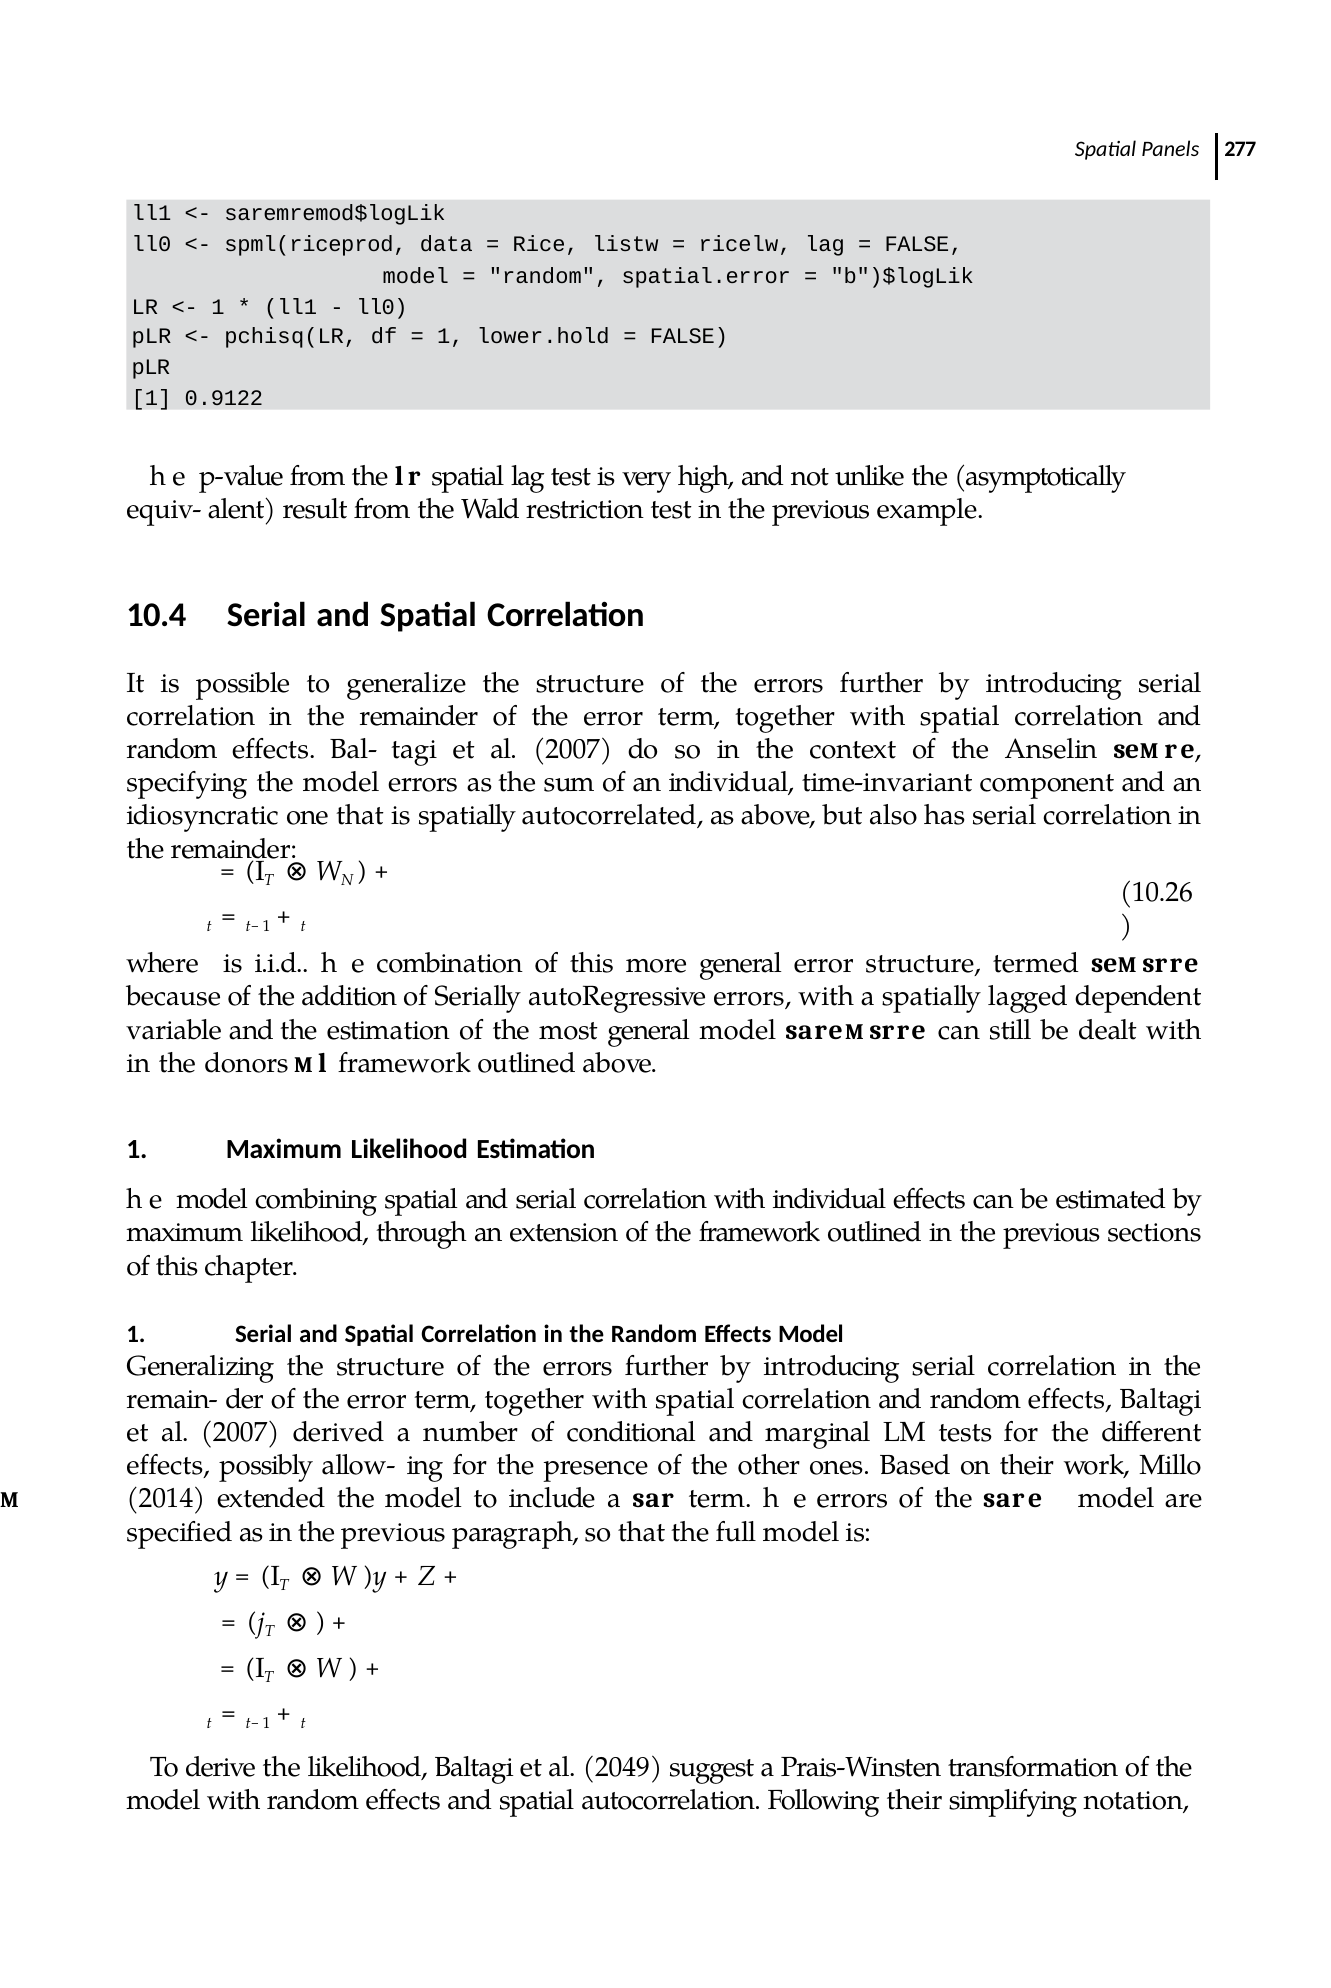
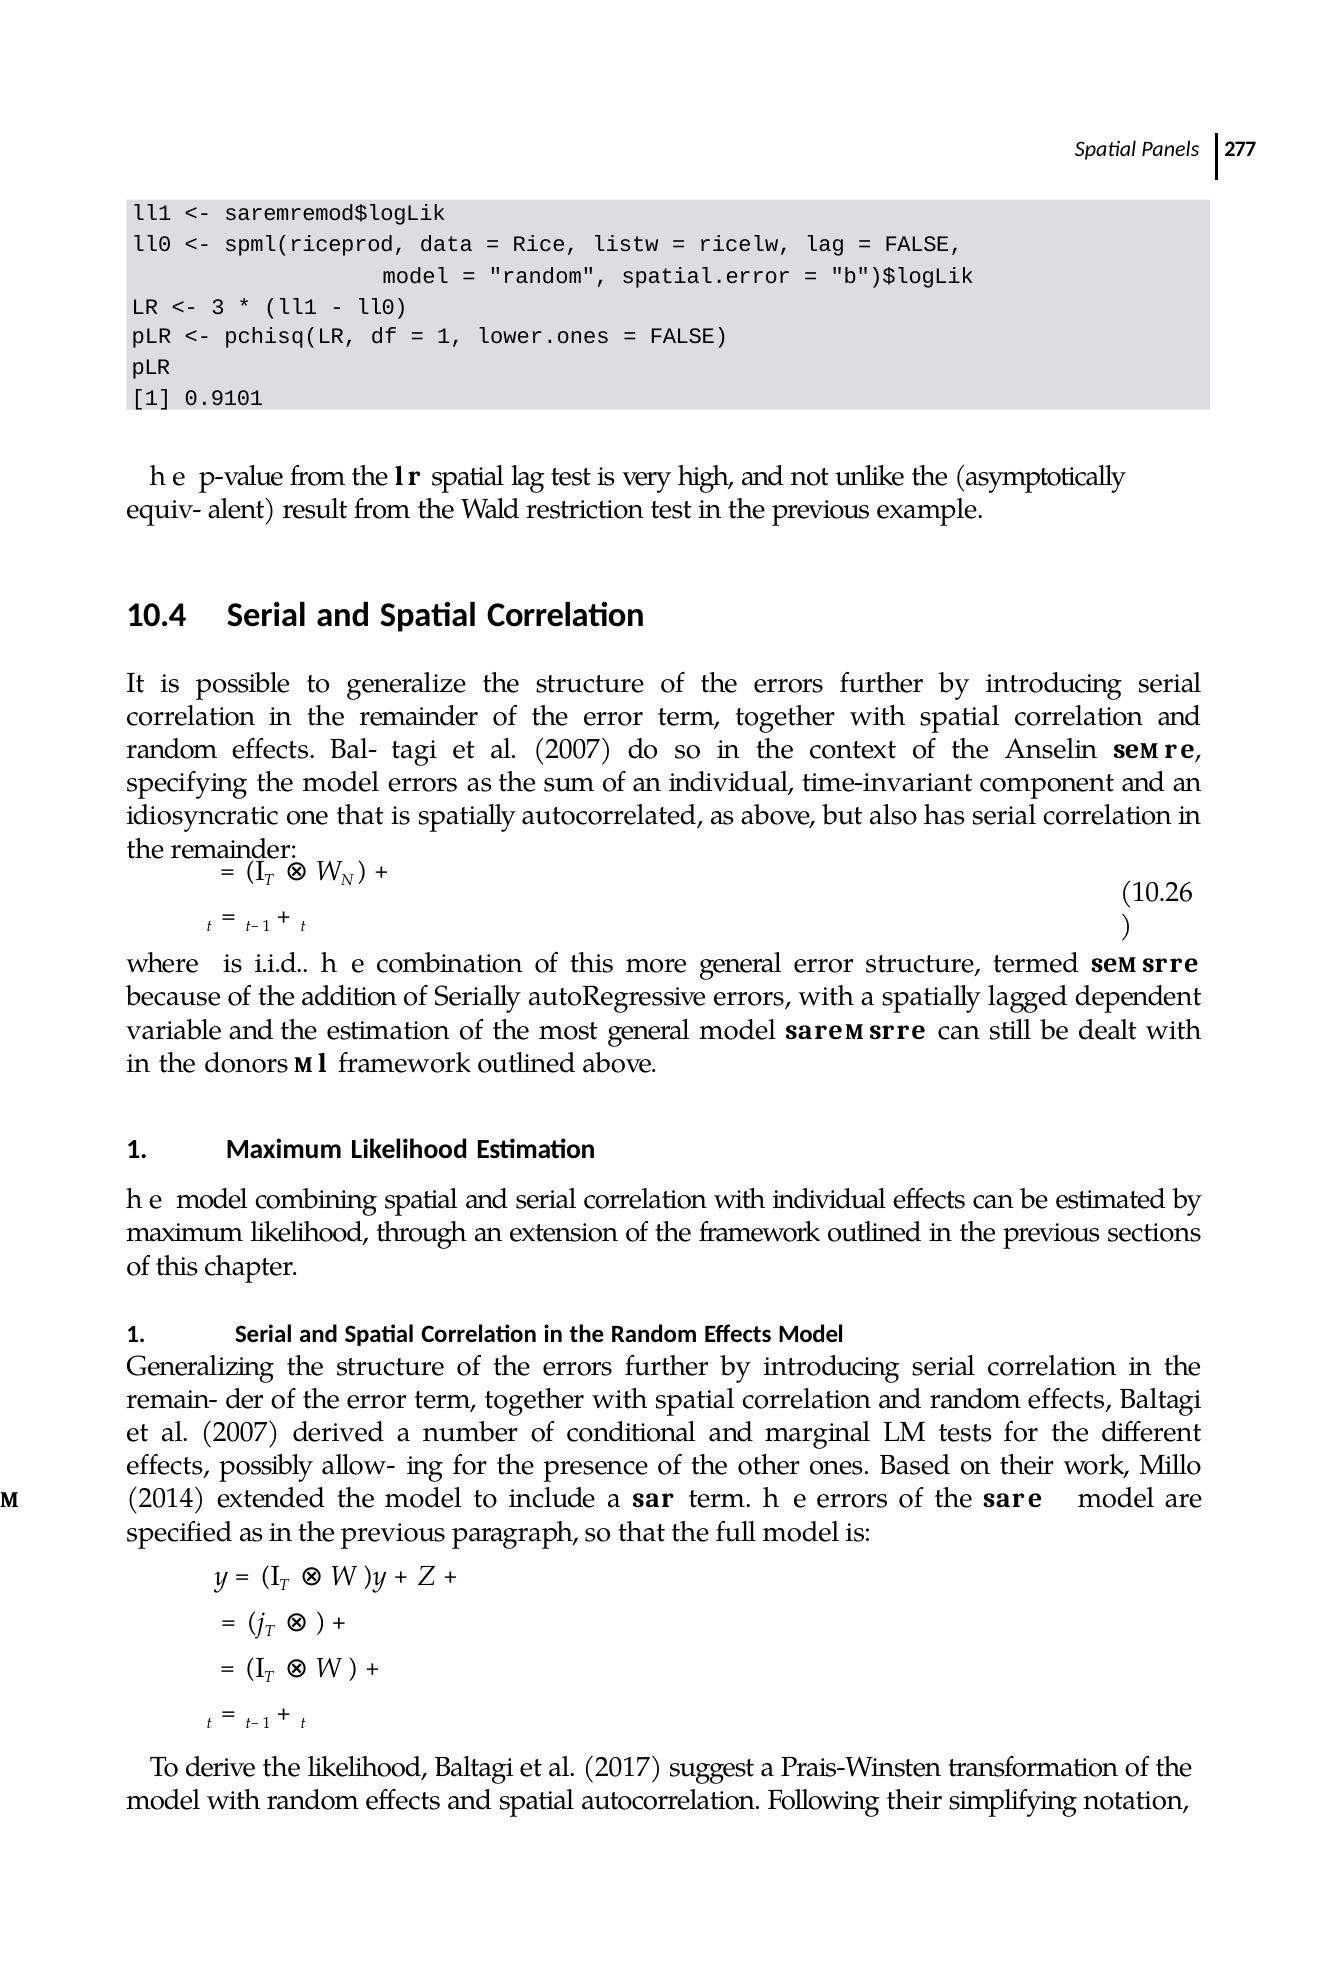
1 at (218, 308): 1 -> 3
lower.hold: lower.hold -> lower.ones
0.9122: 0.9122 -> 0.9101
2049: 2049 -> 2017
